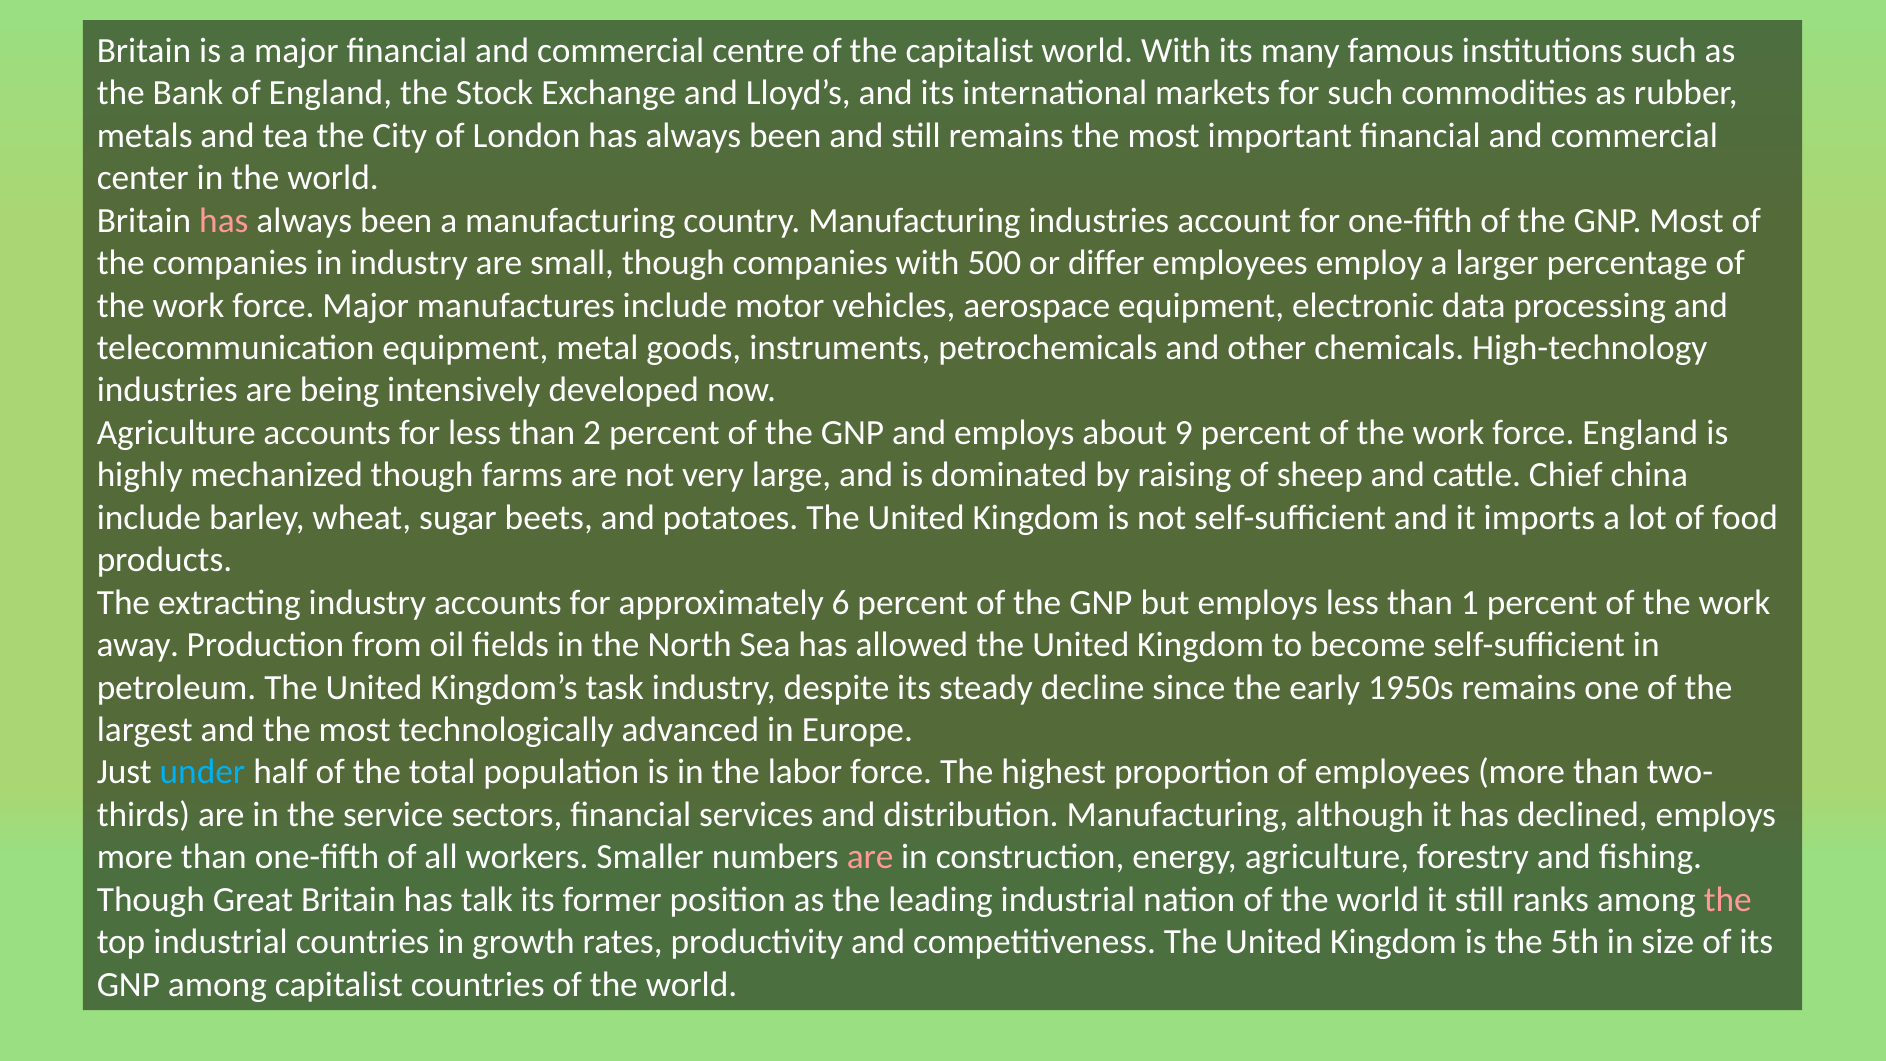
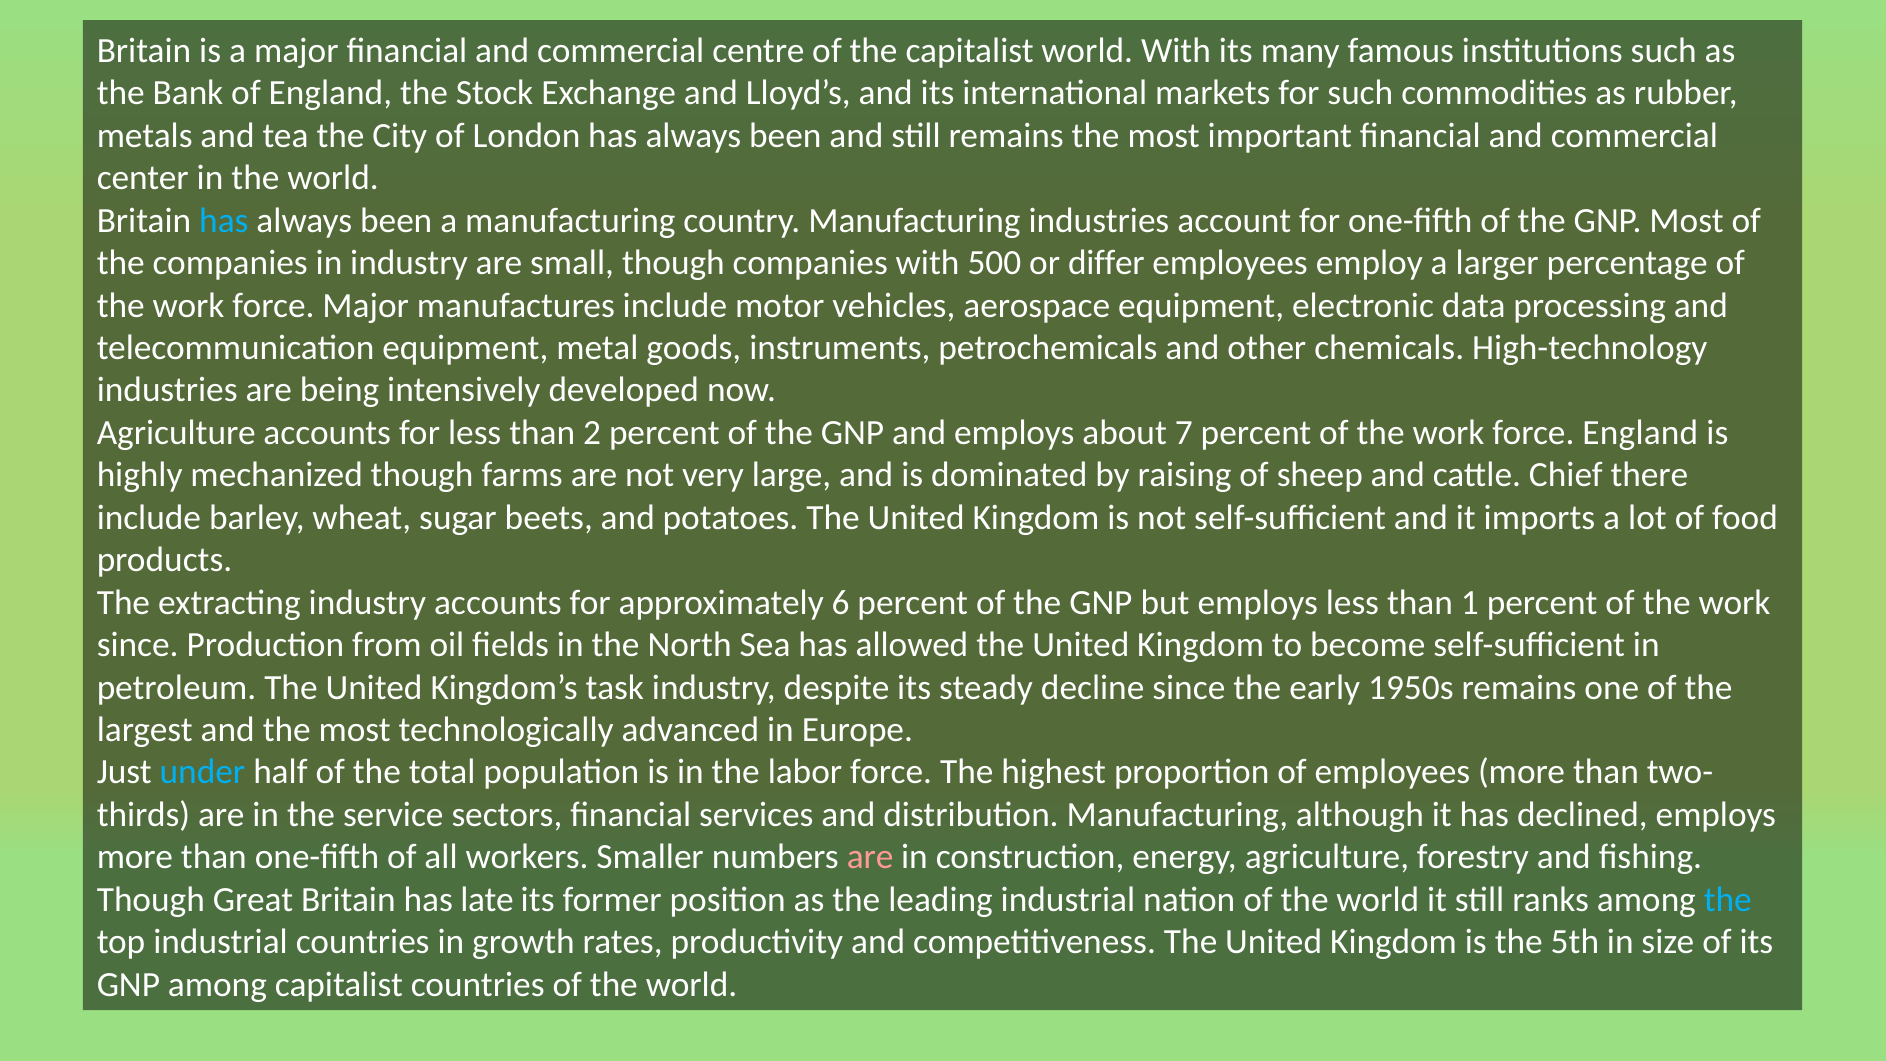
has at (224, 220) colour: pink -> light blue
9: 9 -> 7
china: china -> there
away at (138, 645): away -> since
talk: talk -> late
the at (1728, 899) colour: pink -> light blue
